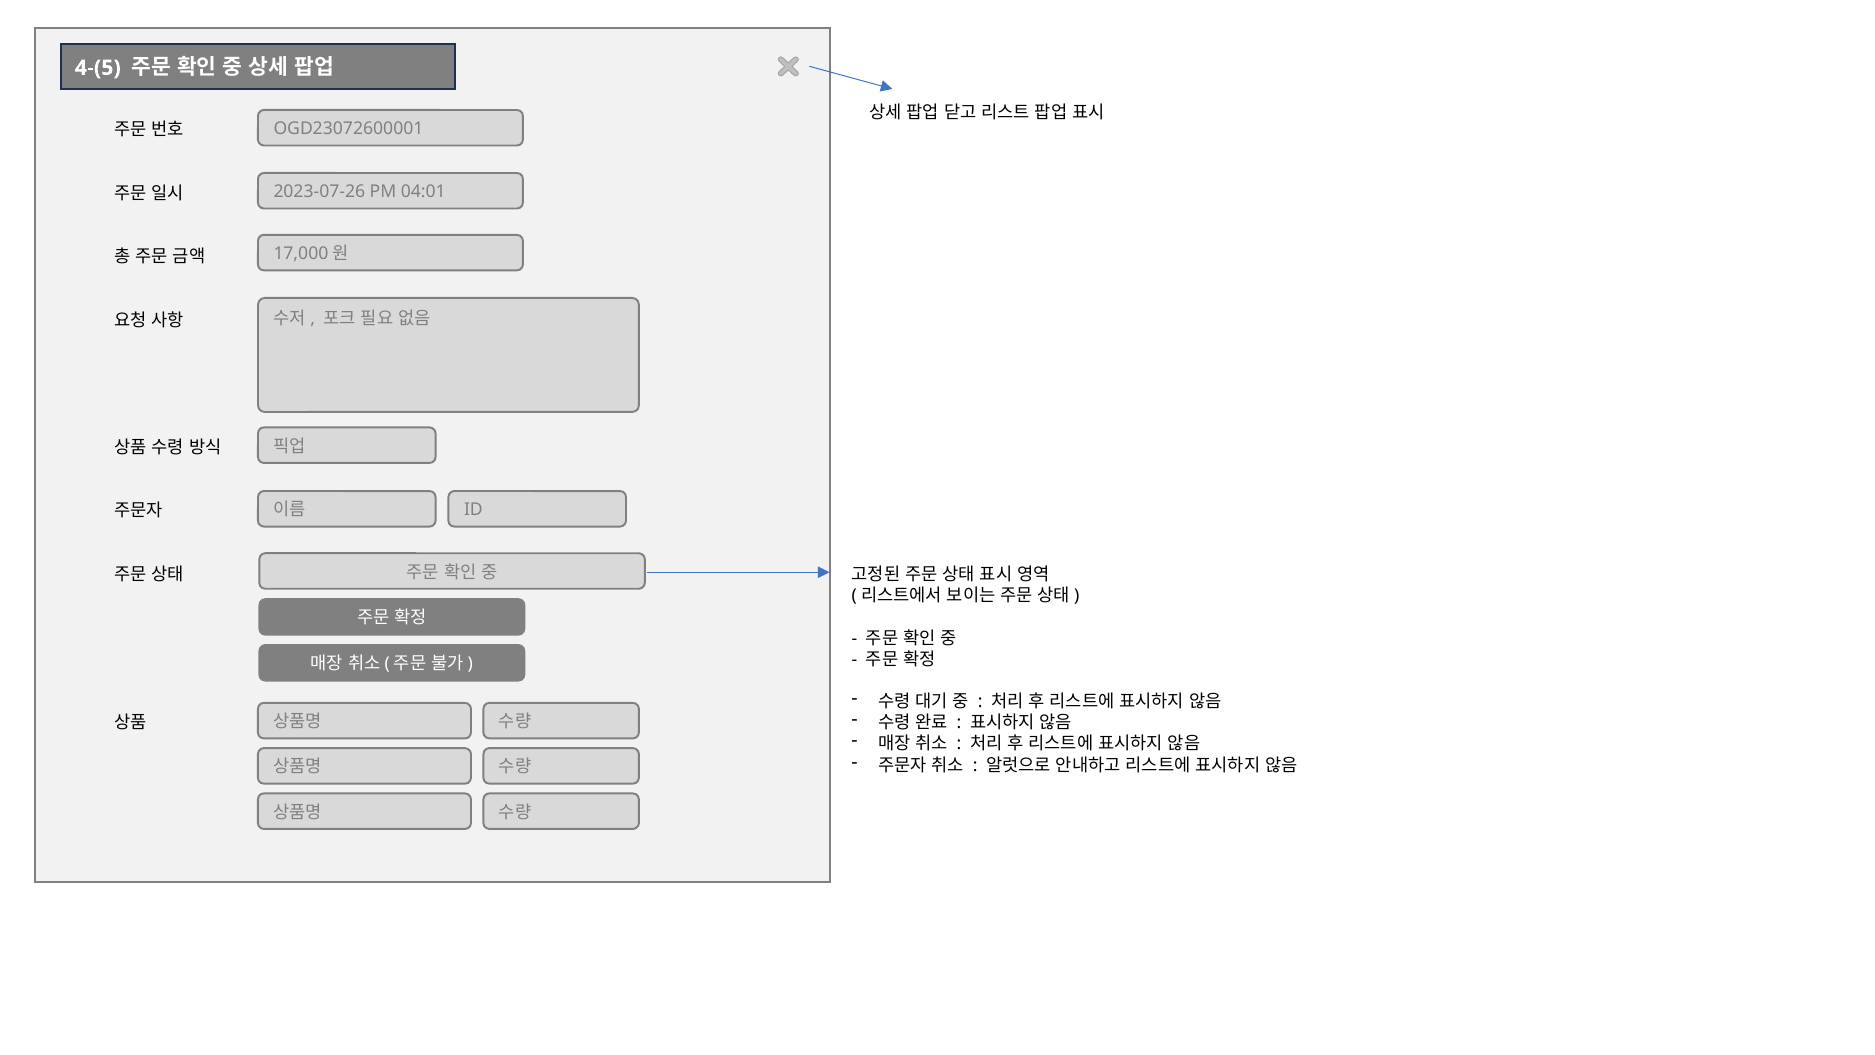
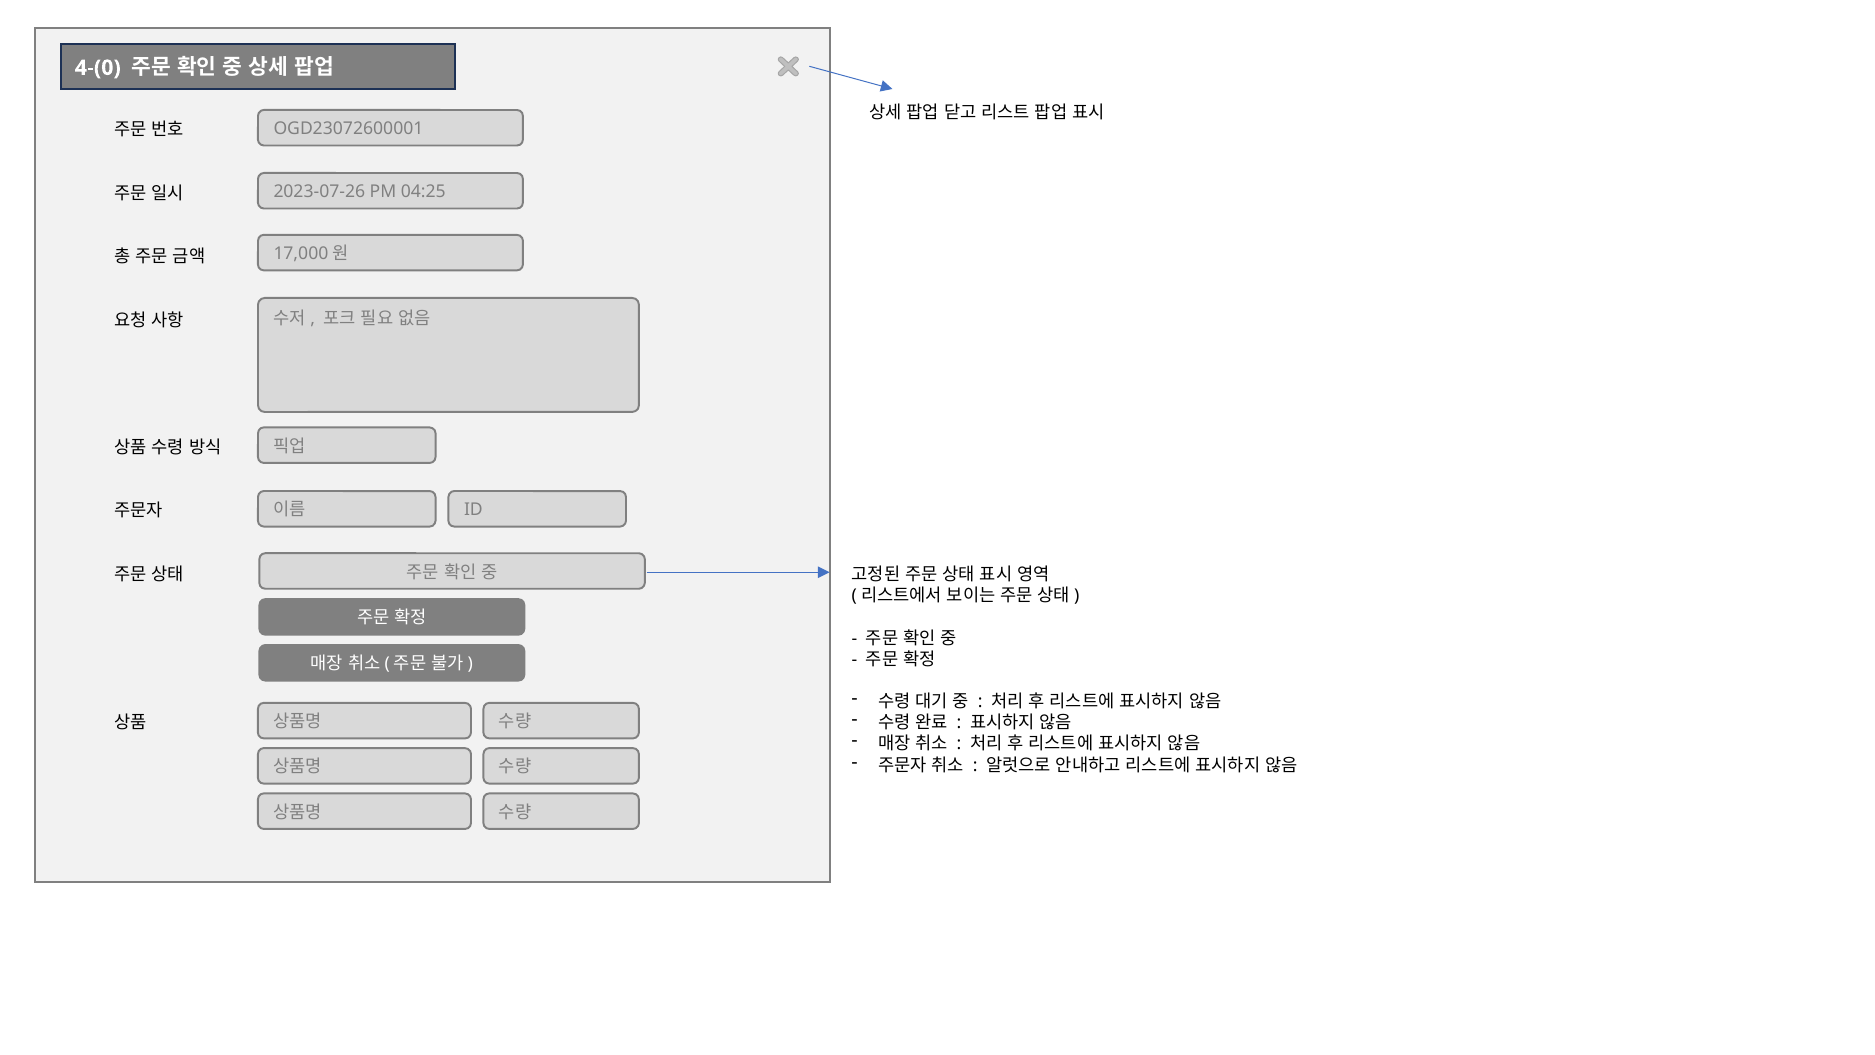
4-(5: 4-(5 -> 4-(0
04:01: 04:01 -> 04:25
